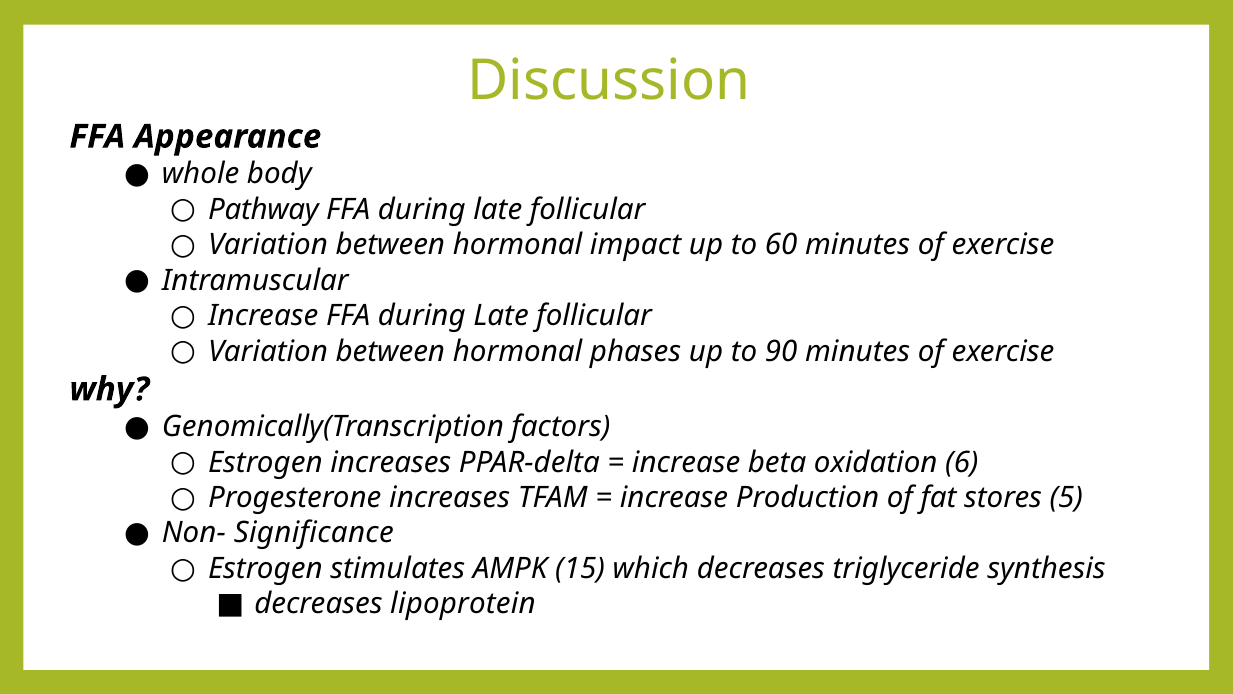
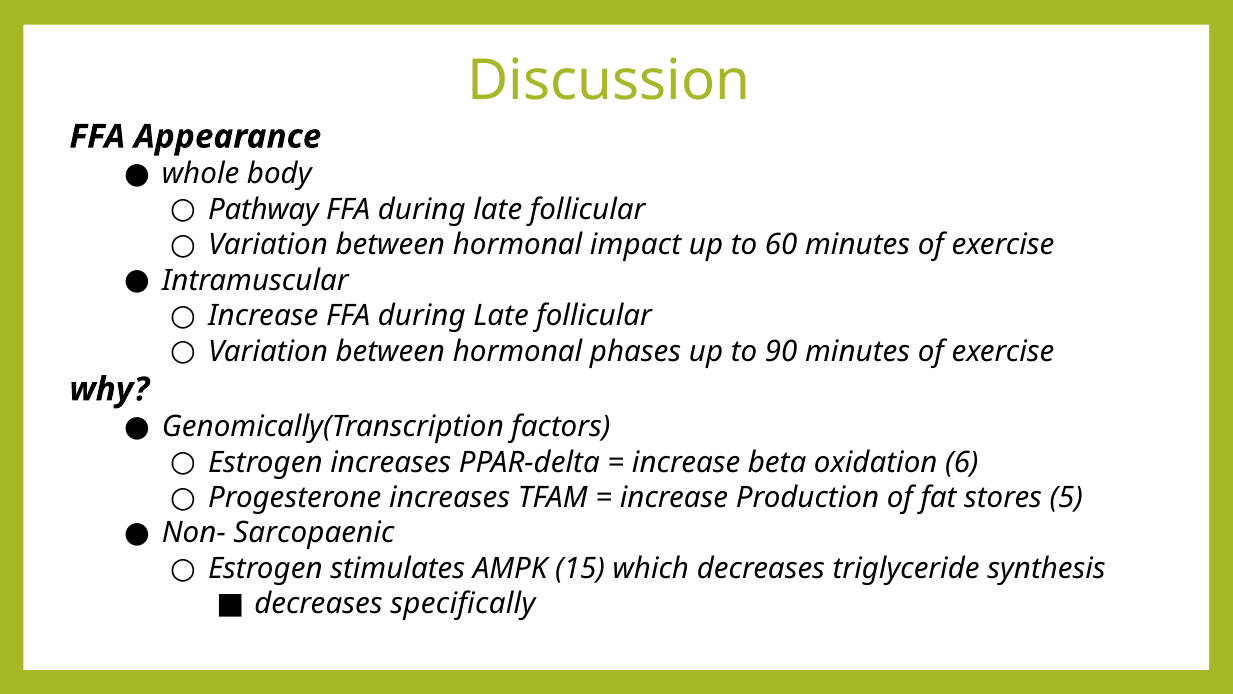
Significance: Significance -> Sarcopaenic
lipoprotein: lipoprotein -> specifically
